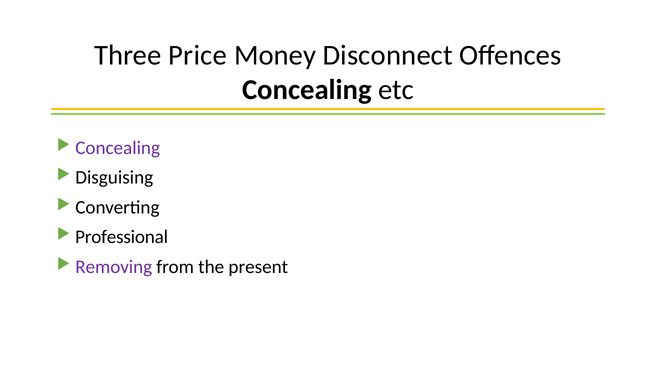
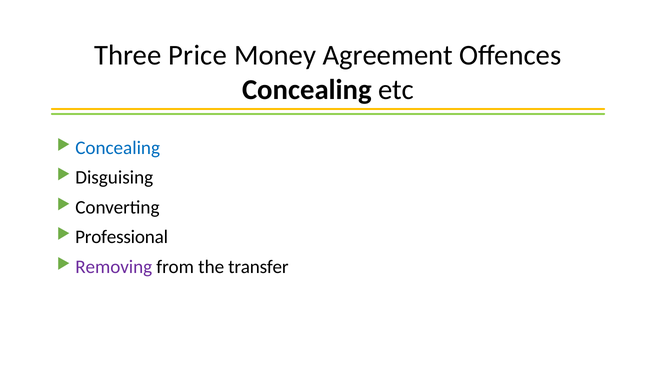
Disconnect: Disconnect -> Agreement
Concealing at (118, 148) colour: purple -> blue
present: present -> transfer
